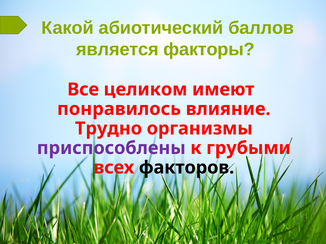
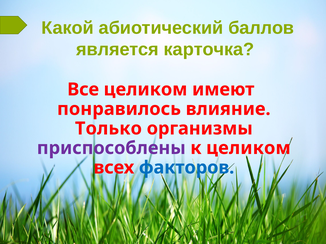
факторы: факторы -> карточка
Трудно: Трудно -> Только
к грубыми: грубыми -> целиком
факторов colour: black -> blue
